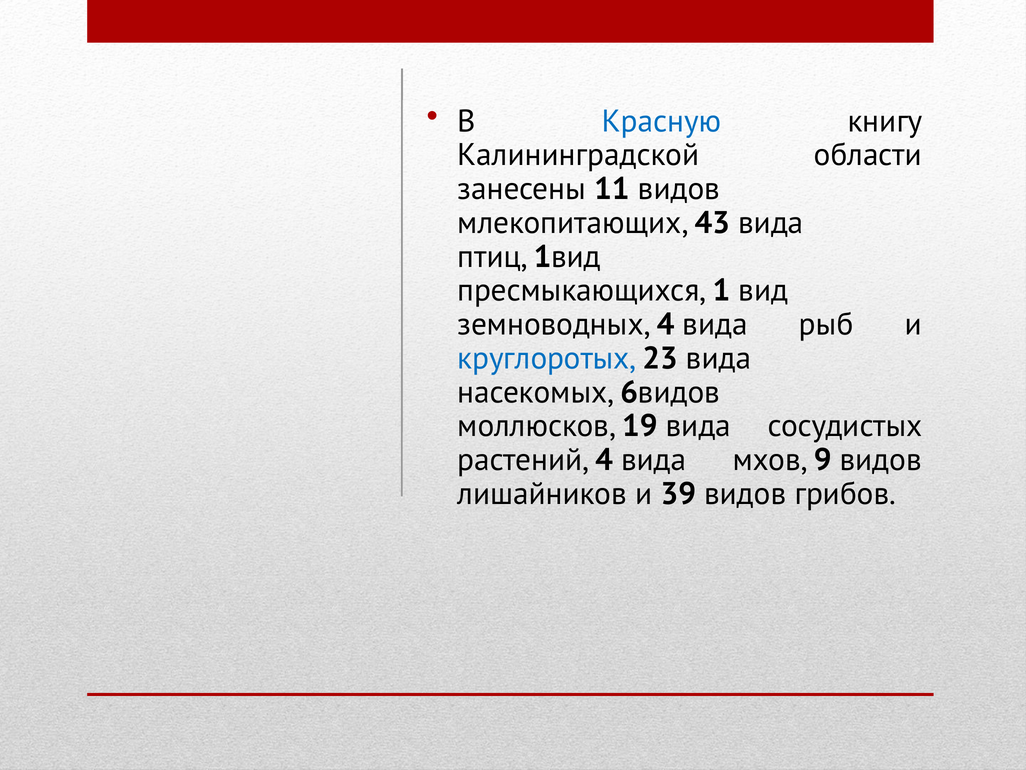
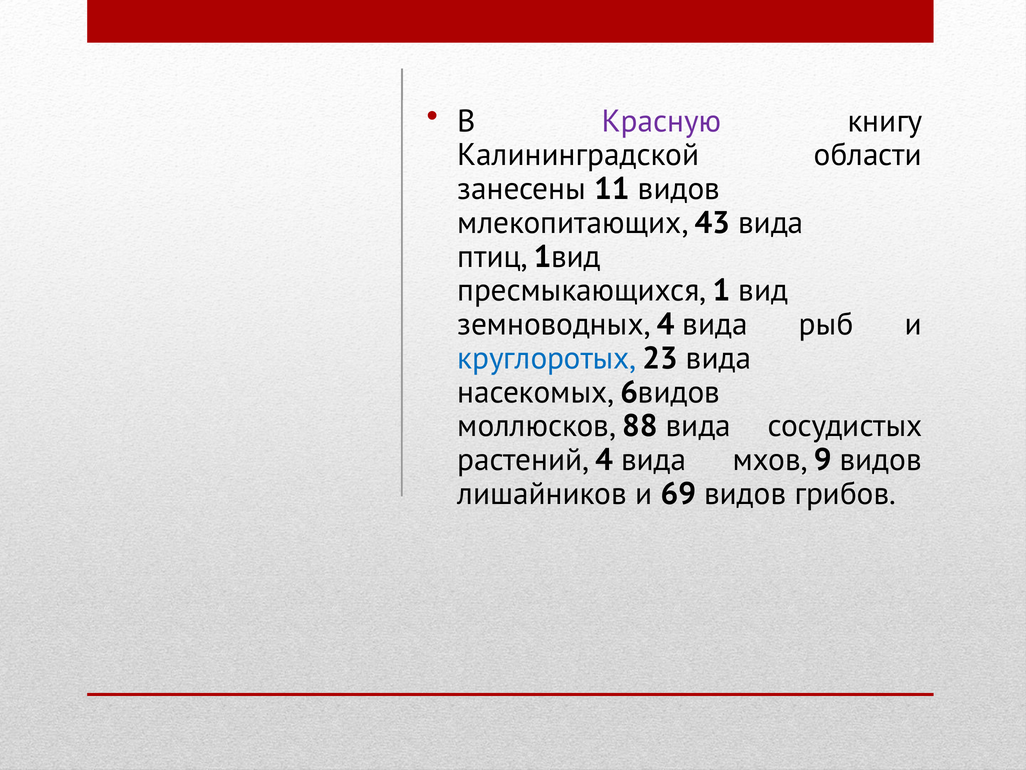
Красную colour: blue -> purple
19: 19 -> 88
39: 39 -> 69
